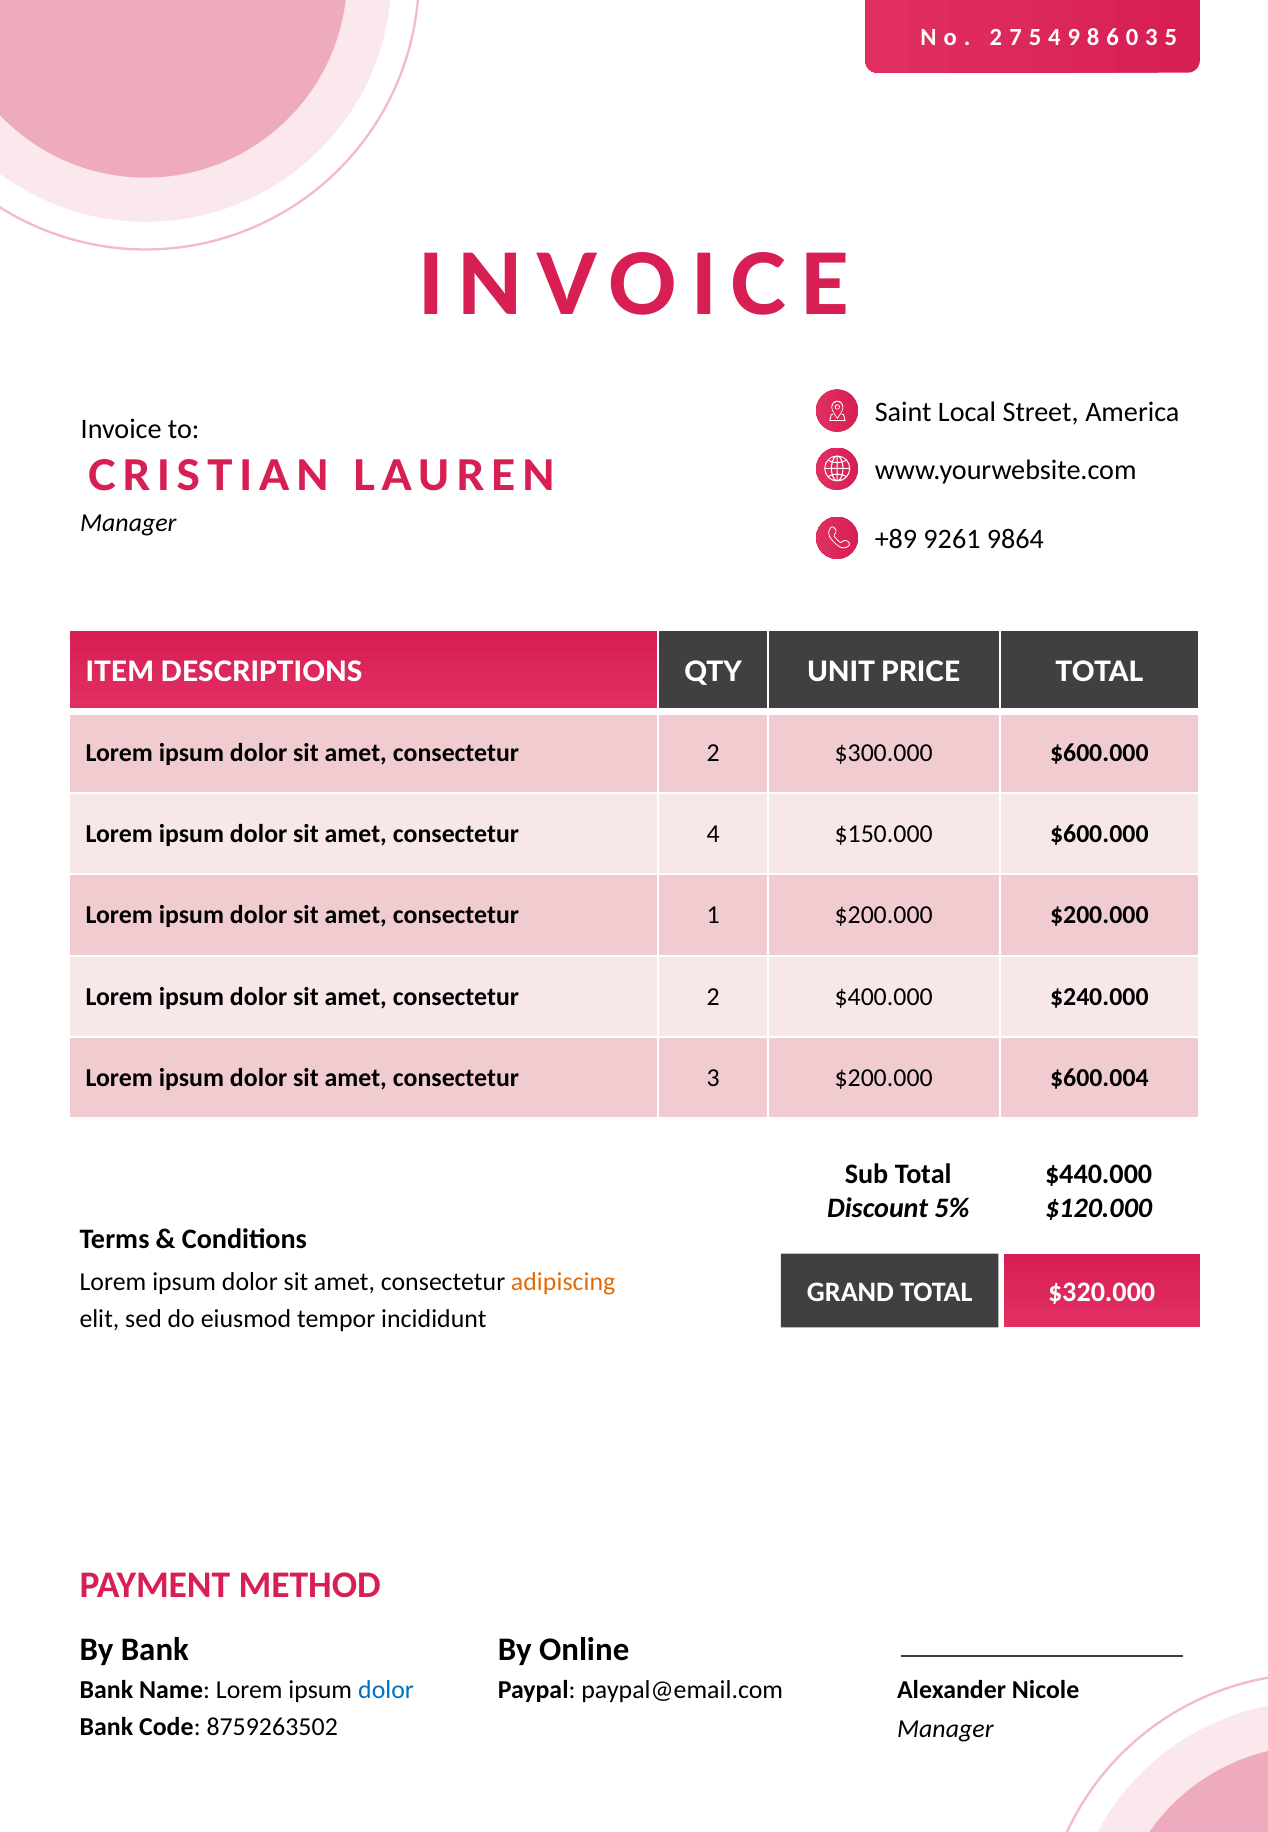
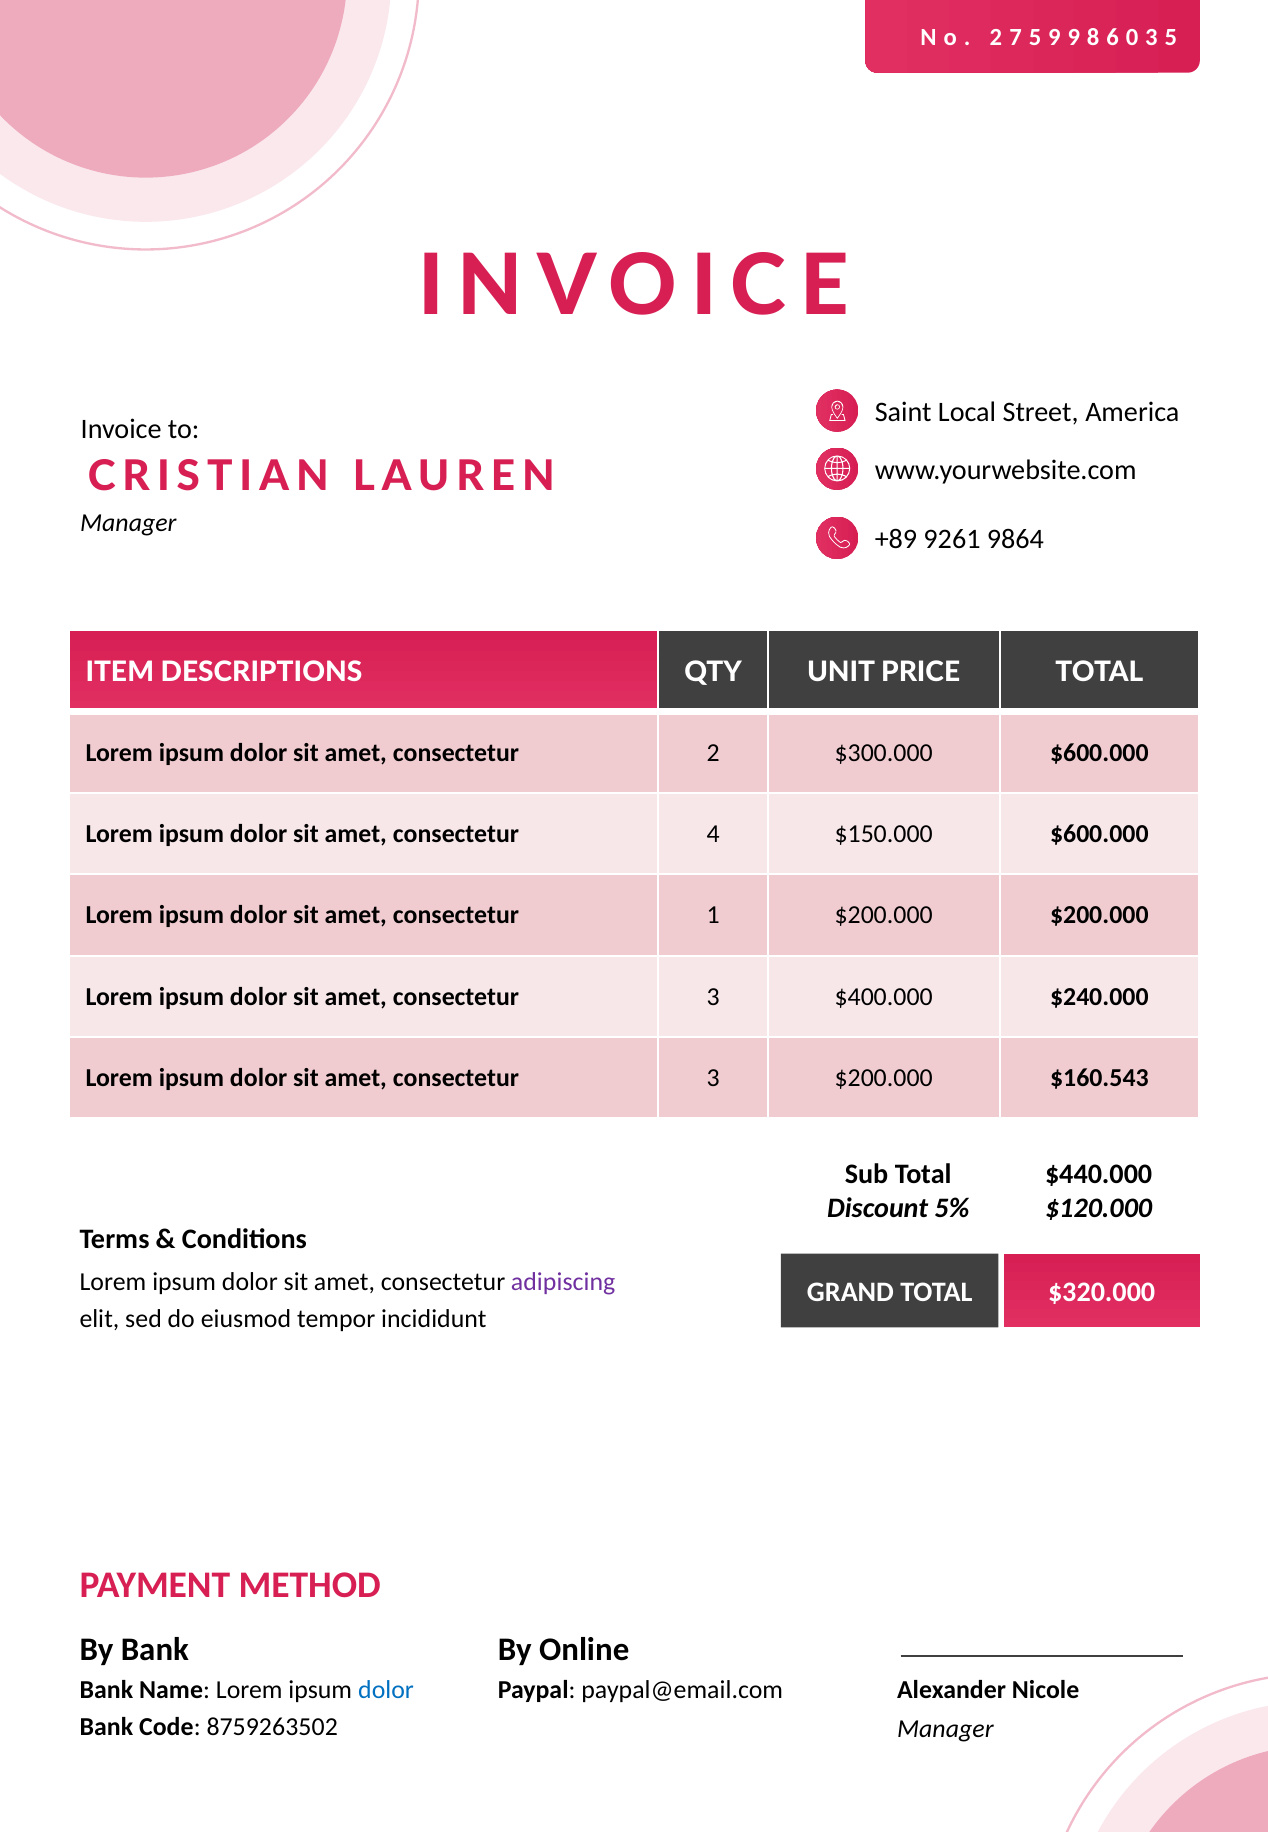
4 at (1054, 38): 4 -> 9
2 at (713, 996): 2 -> 3
$600.004: $600.004 -> $160.543
adipiscing colour: orange -> purple
